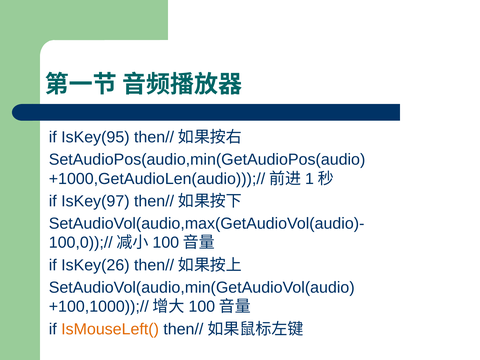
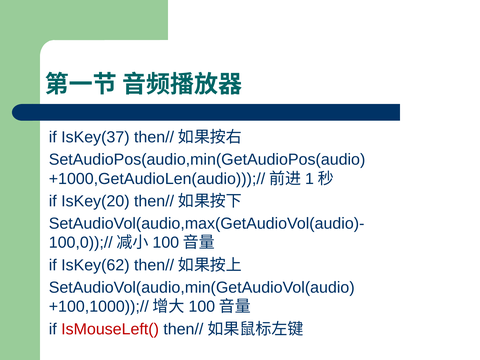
IsKey(95: IsKey(95 -> IsKey(37
IsKey(97: IsKey(97 -> IsKey(20
IsKey(26: IsKey(26 -> IsKey(62
IsMouseLeft( colour: orange -> red
